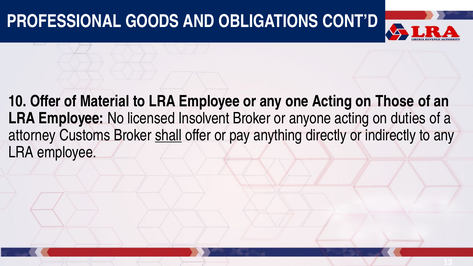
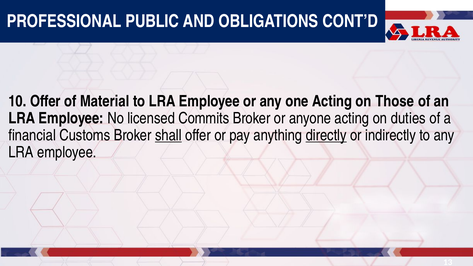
GOODS: GOODS -> PUBLIC
Insolvent: Insolvent -> Commits
attorney: attorney -> financial
directly underline: none -> present
